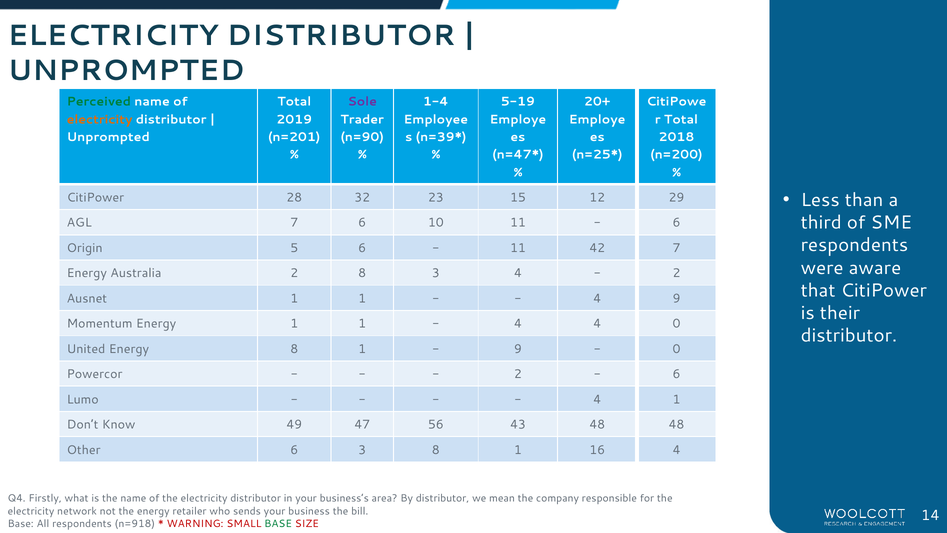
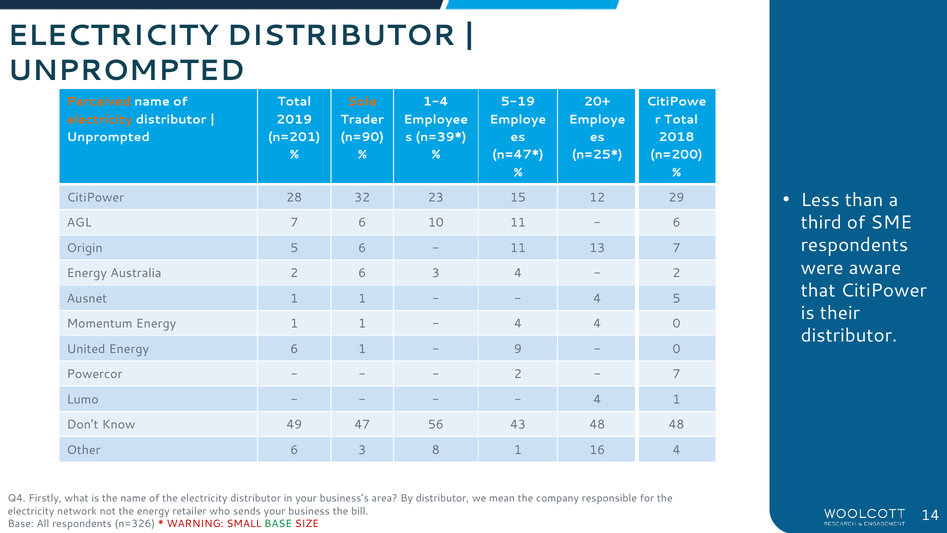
Perceived colour: green -> orange
Sole colour: purple -> orange
42: 42 -> 13
2 8: 8 -> 6
4 9: 9 -> 5
Energy 8: 8 -> 6
6 at (676, 374): 6 -> 7
n=918: n=918 -> n=326
